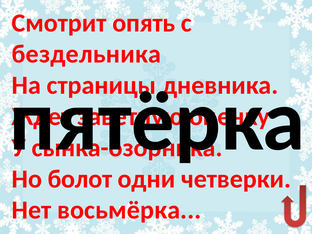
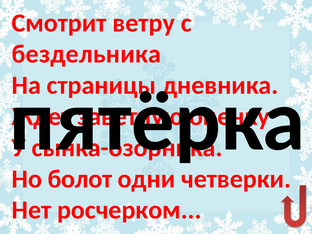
опять: опять -> ветру
восьмёрка: восьмёрка -> росчерком
